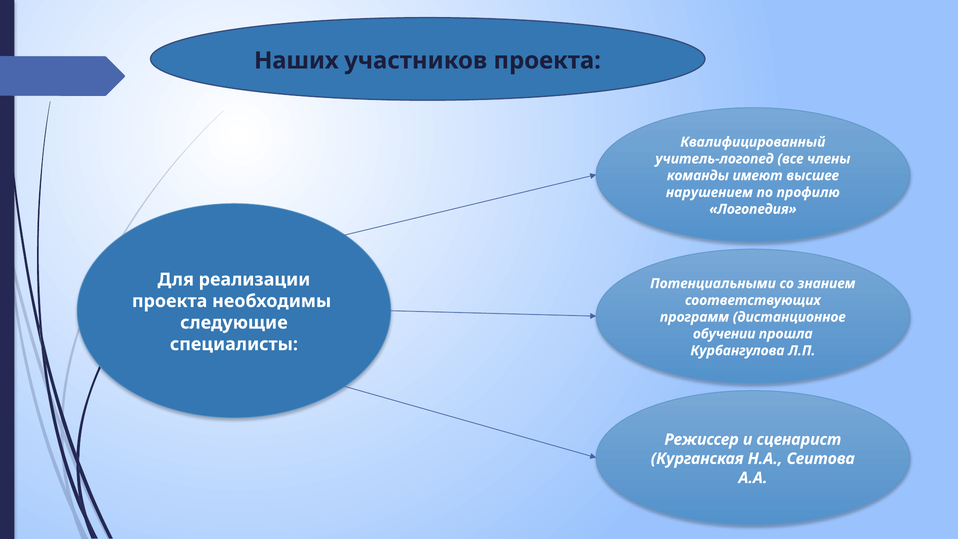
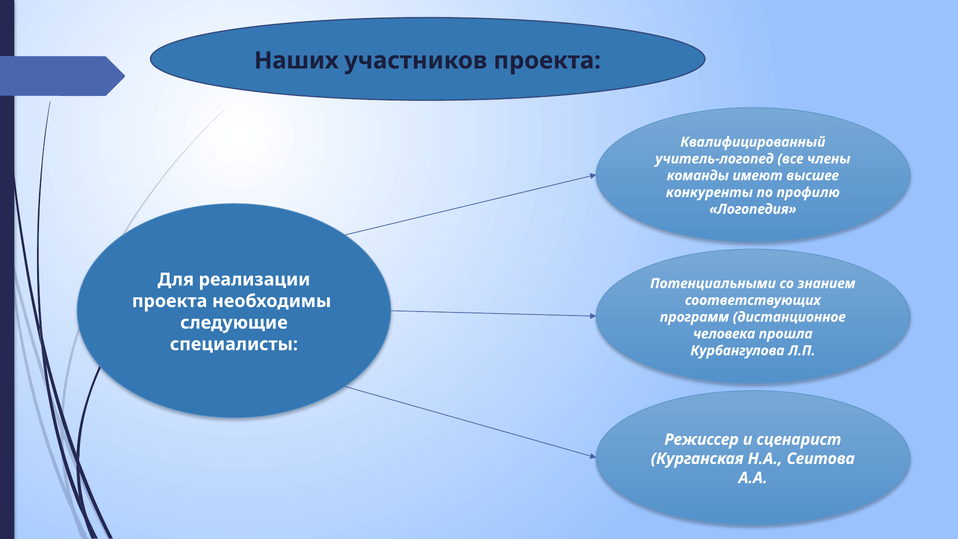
нарушением: нарушением -> конкуренты
обучении: обучении -> человека
